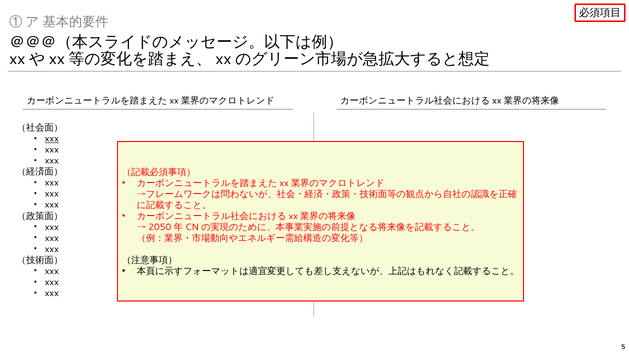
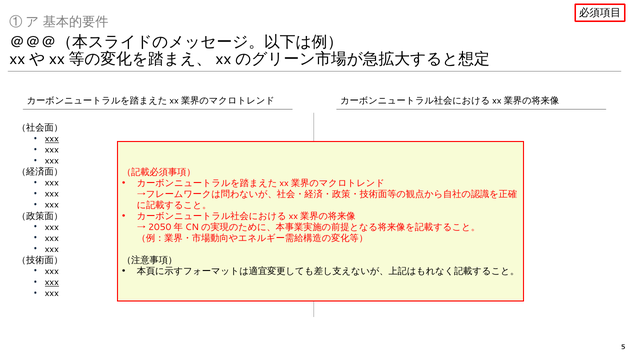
xxx at (52, 282) underline: none -> present
